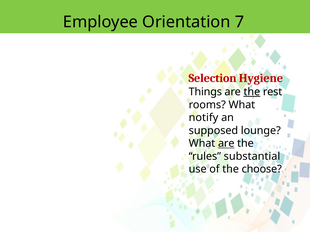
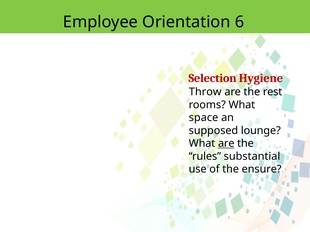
7: 7 -> 6
Things: Things -> Throw
the at (252, 92) underline: present -> none
notify: notify -> space
choose: choose -> ensure
